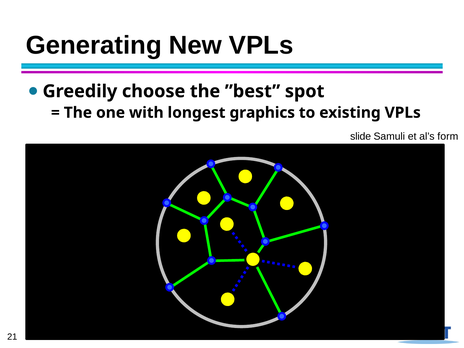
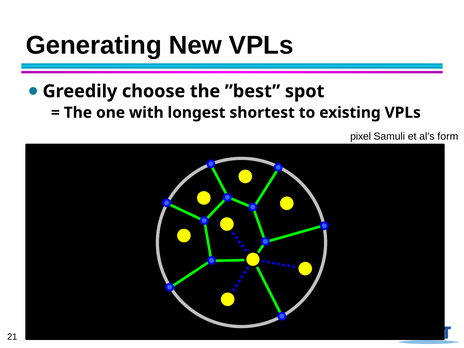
graphics: graphics -> shortest
slide: slide -> pixel
